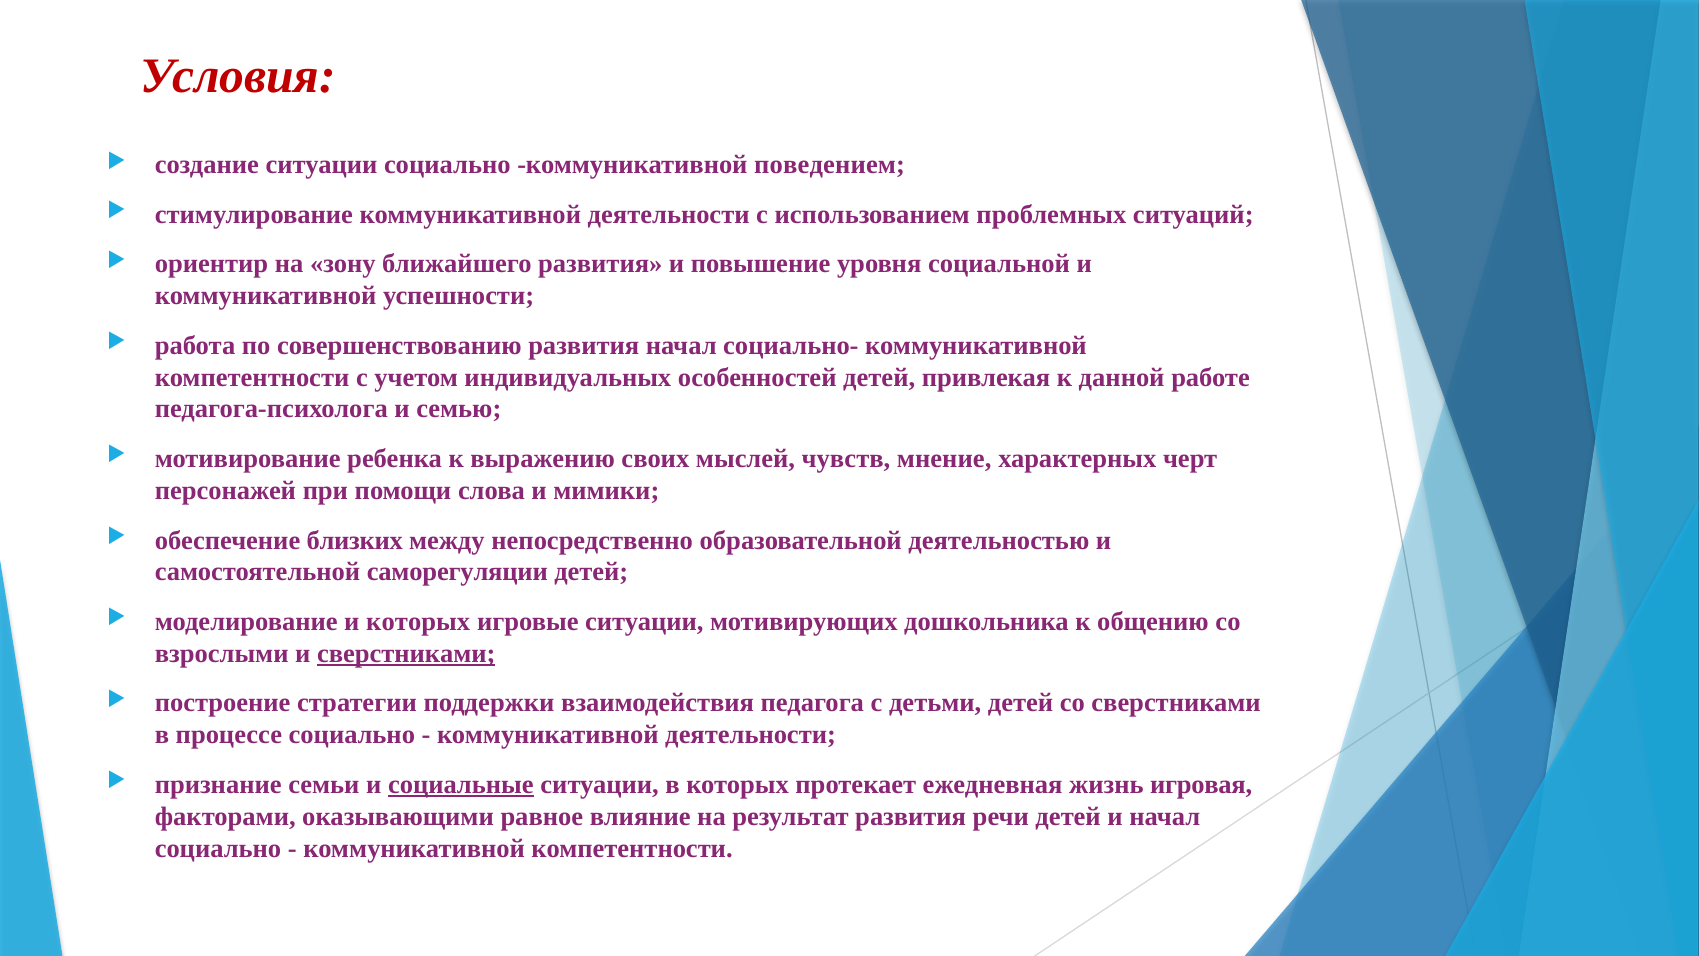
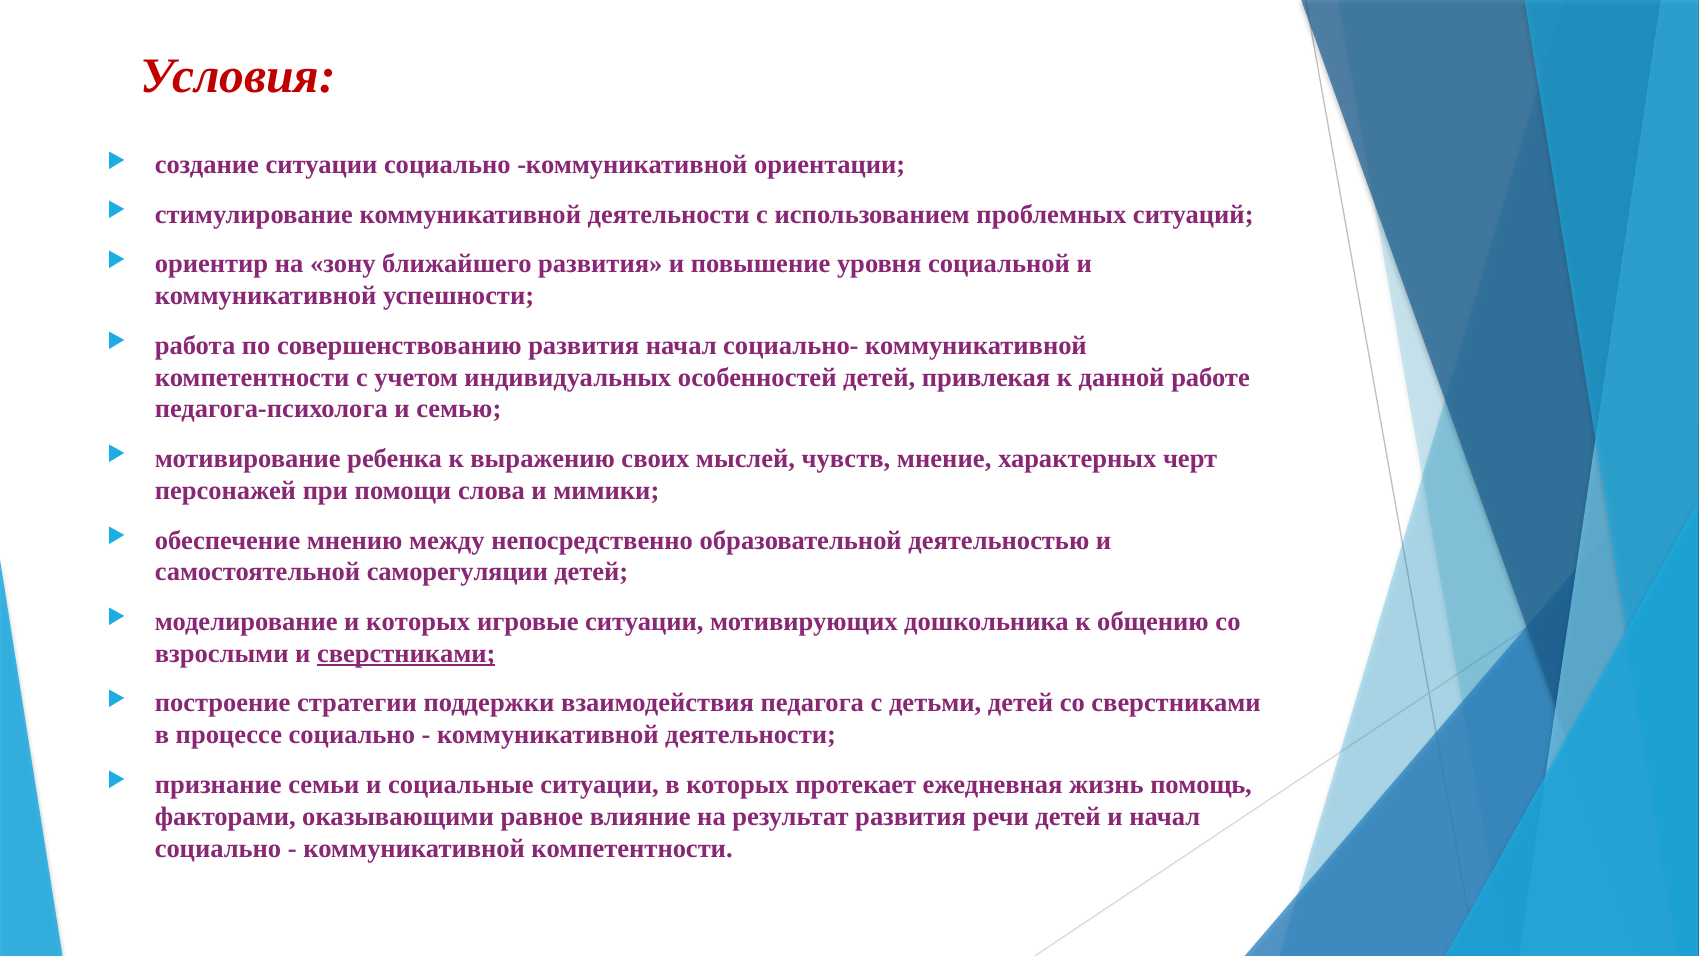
поведением: поведением -> ориентации
близких: близких -> мнению
социальные underline: present -> none
игровая: игровая -> помощь
